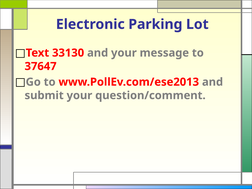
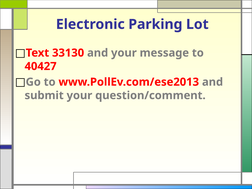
37647: 37647 -> 40427
